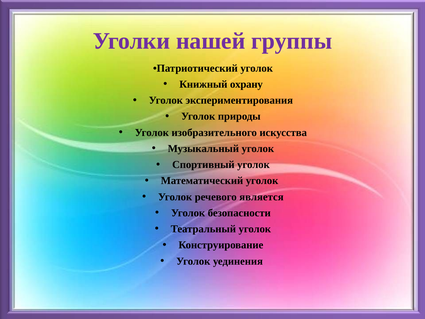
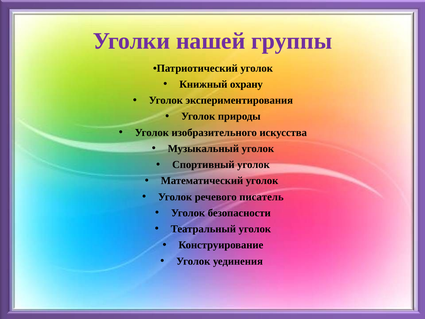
является: является -> писатель
